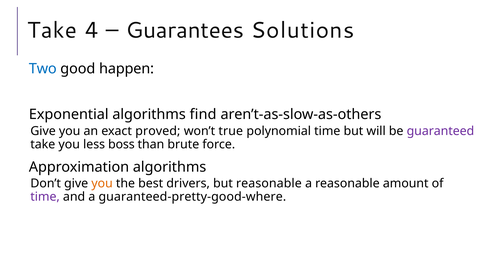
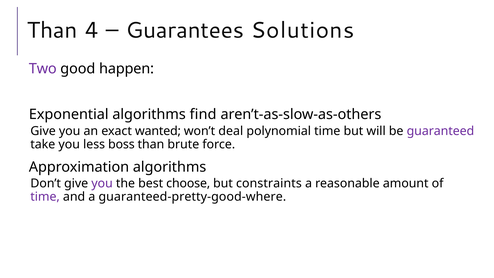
Take at (52, 30): Take -> Than
Two colour: blue -> purple
proved: proved -> wanted
true: true -> deal
you at (102, 183) colour: orange -> purple
drivers: drivers -> choose
but reasonable: reasonable -> constraints
